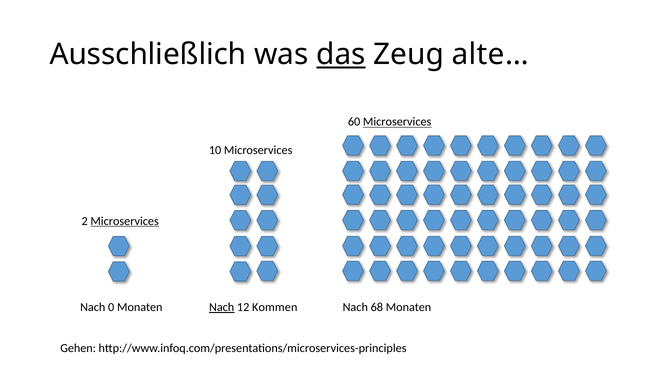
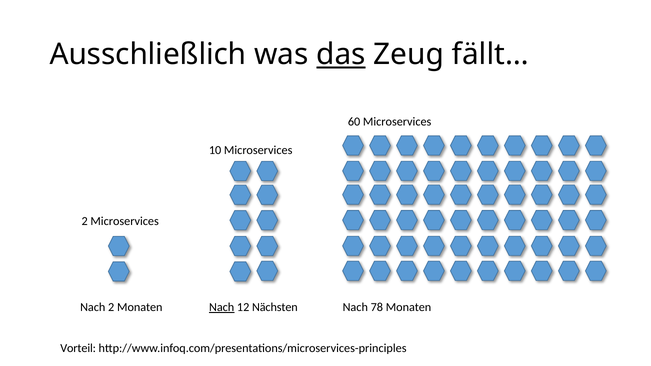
alte…: alte… -> fällt…
Microservices at (397, 122) underline: present -> none
Microservices at (125, 221) underline: present -> none
Nach 0: 0 -> 2
Kommen: Kommen -> Nächsten
68: 68 -> 78
Gehen: Gehen -> Vorteil
